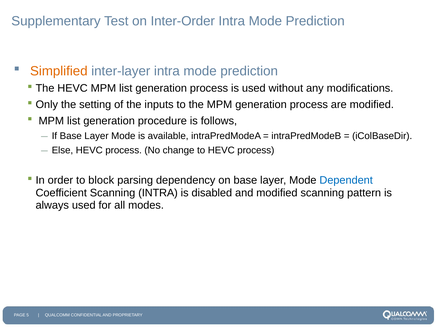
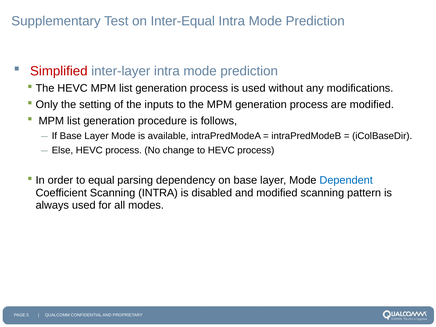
Inter-Order: Inter-Order -> Inter-Equal
Simplified colour: orange -> red
block: block -> equal
